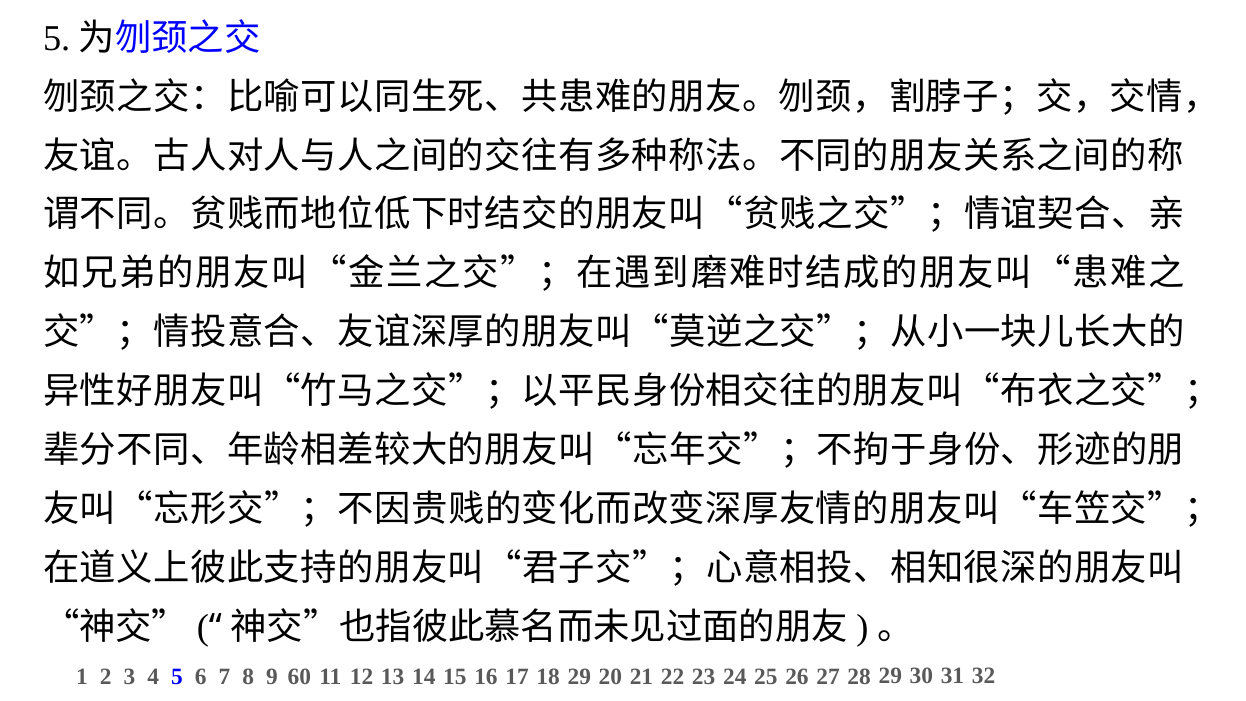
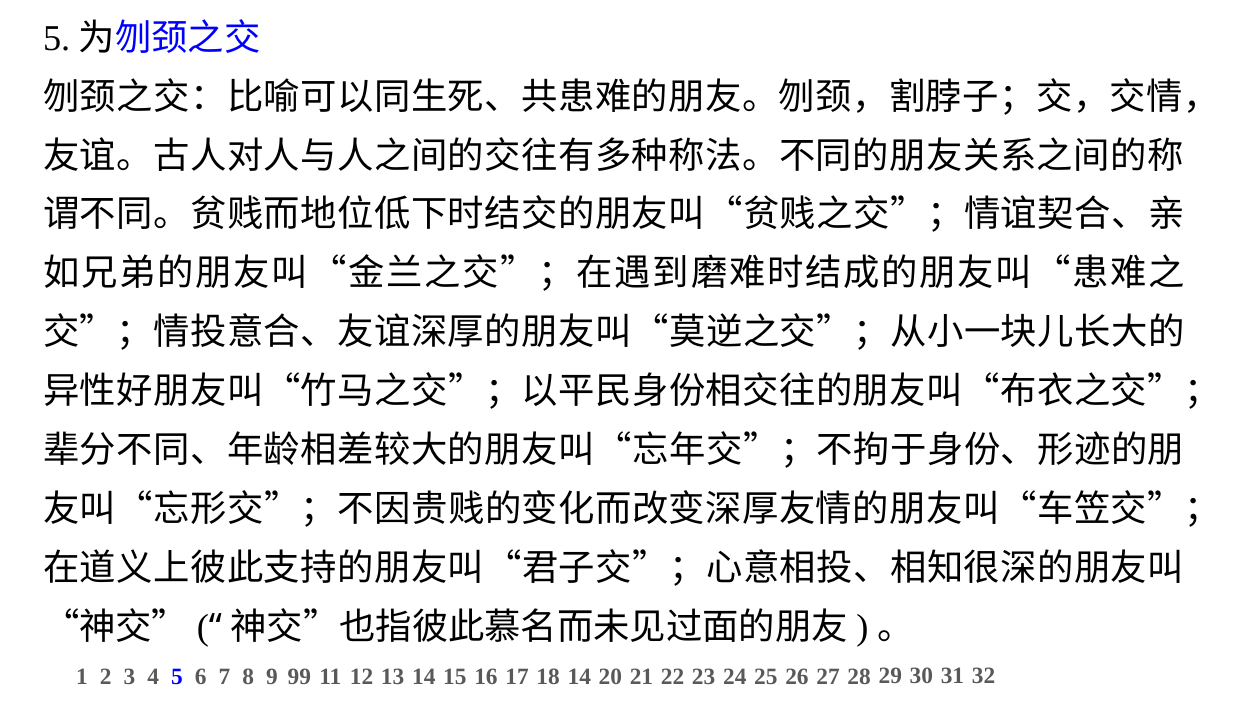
60: 60 -> 99
18 29: 29 -> 14
